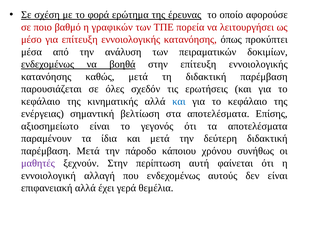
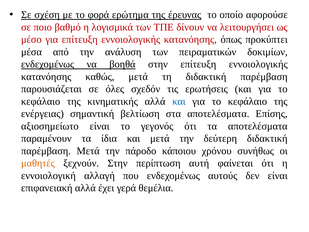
γραφικών: γραφικών -> λογισμικά
πορεία: πορεία -> δίνουν
μαθητές colour: purple -> orange
